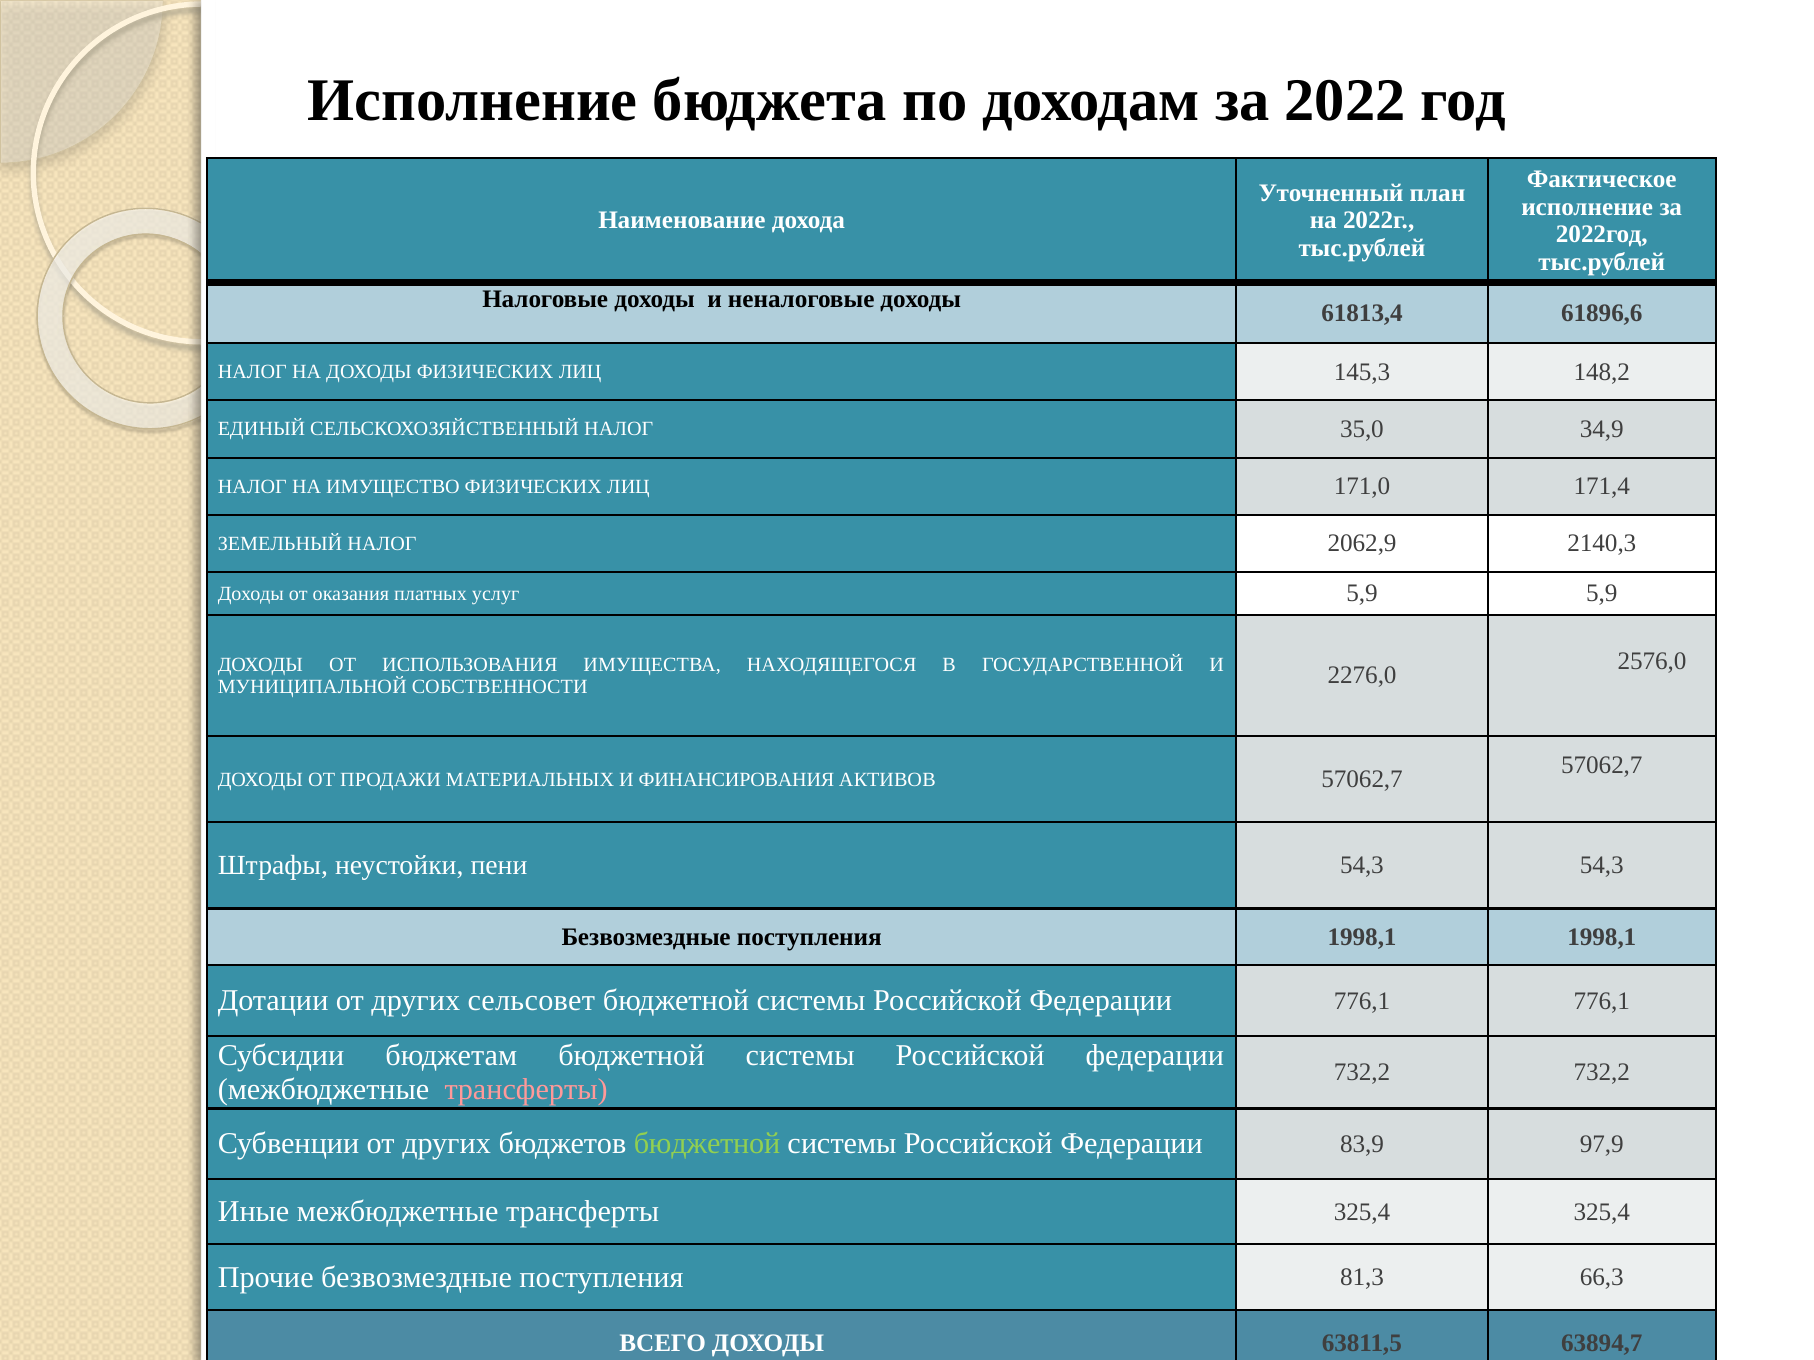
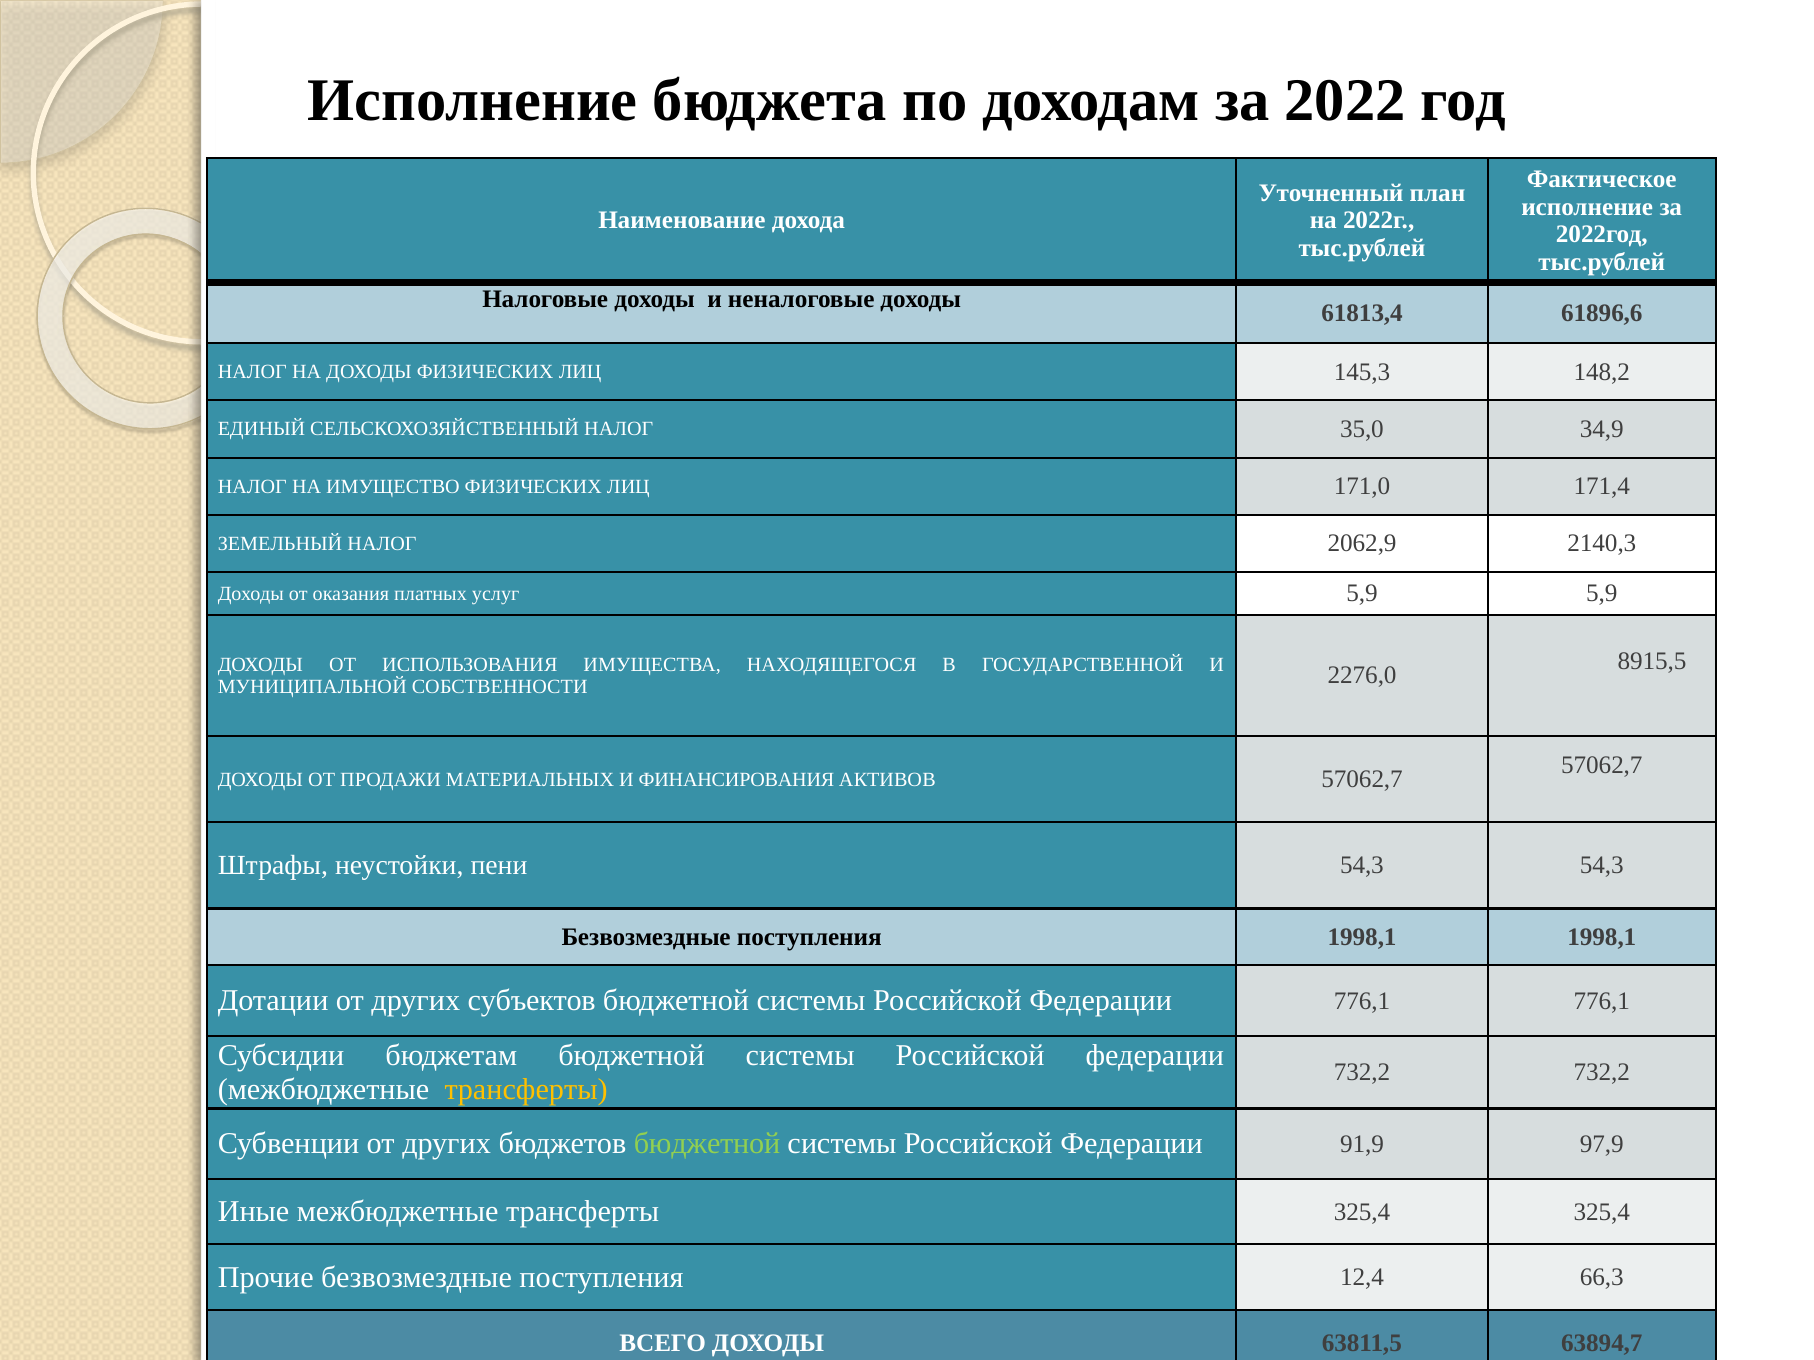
2576,0: 2576,0 -> 8915,5
сельсовет: сельсовет -> субъектов
трансферты at (526, 1090) colour: pink -> yellow
83,9: 83,9 -> 91,9
81,3: 81,3 -> 12,4
